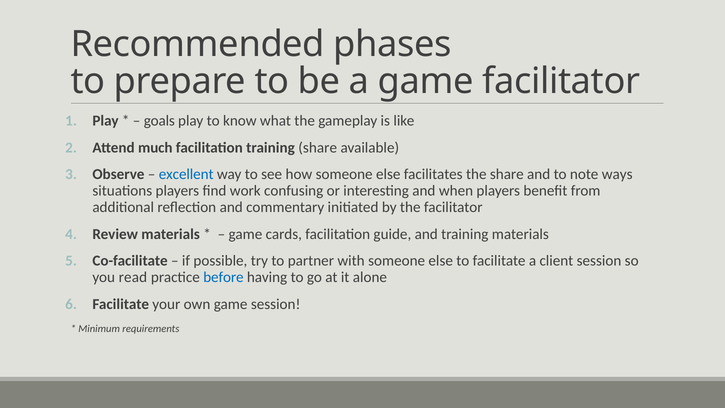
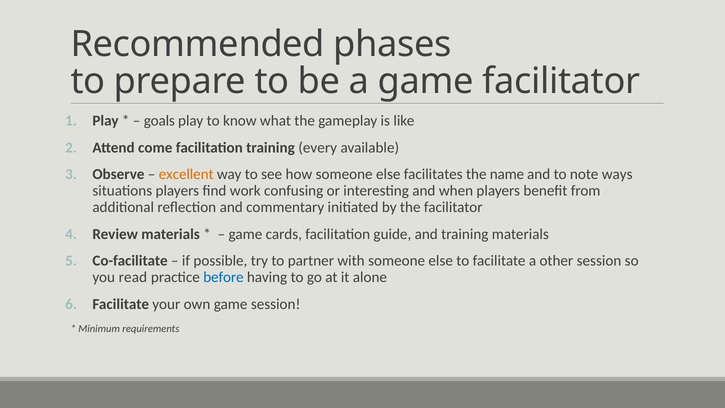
much: much -> come
training share: share -> every
excellent colour: blue -> orange
the share: share -> name
client: client -> other
